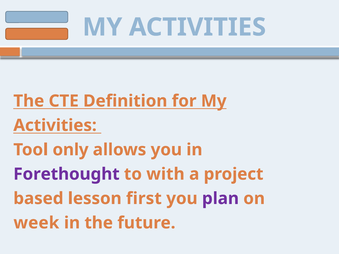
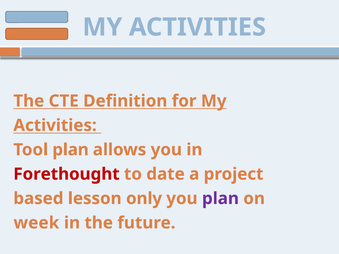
Tool only: only -> plan
Forethought colour: purple -> red
with: with -> date
first: first -> only
